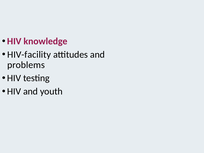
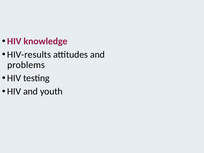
HIV-facility: HIV-facility -> HIV-results
